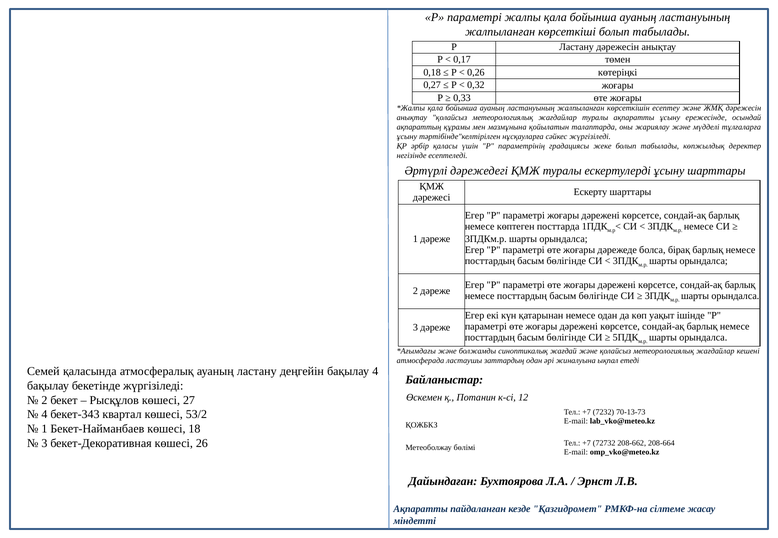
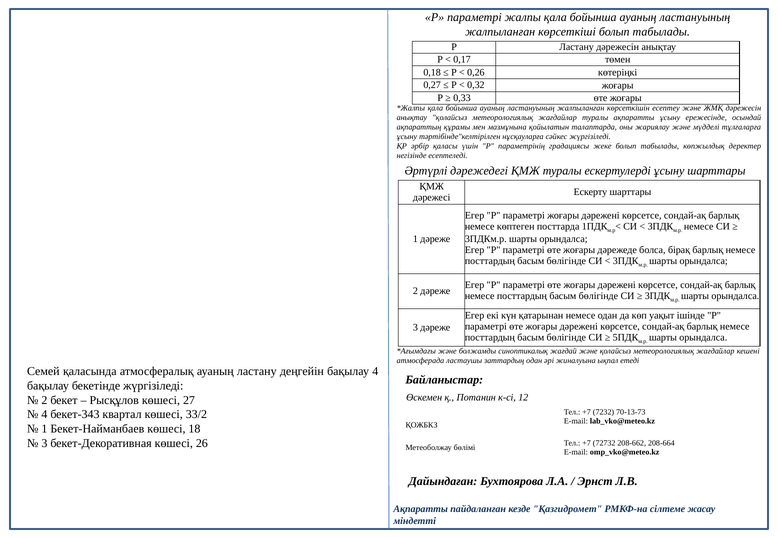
53/2: 53/2 -> 33/2
